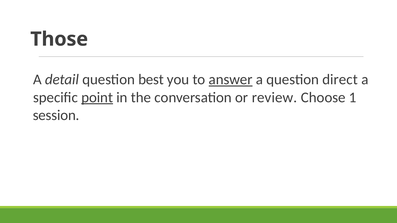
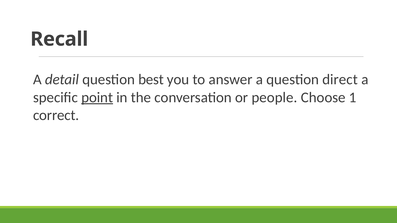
Those: Those -> Recall
answer underline: present -> none
review: review -> people
session: session -> correct
